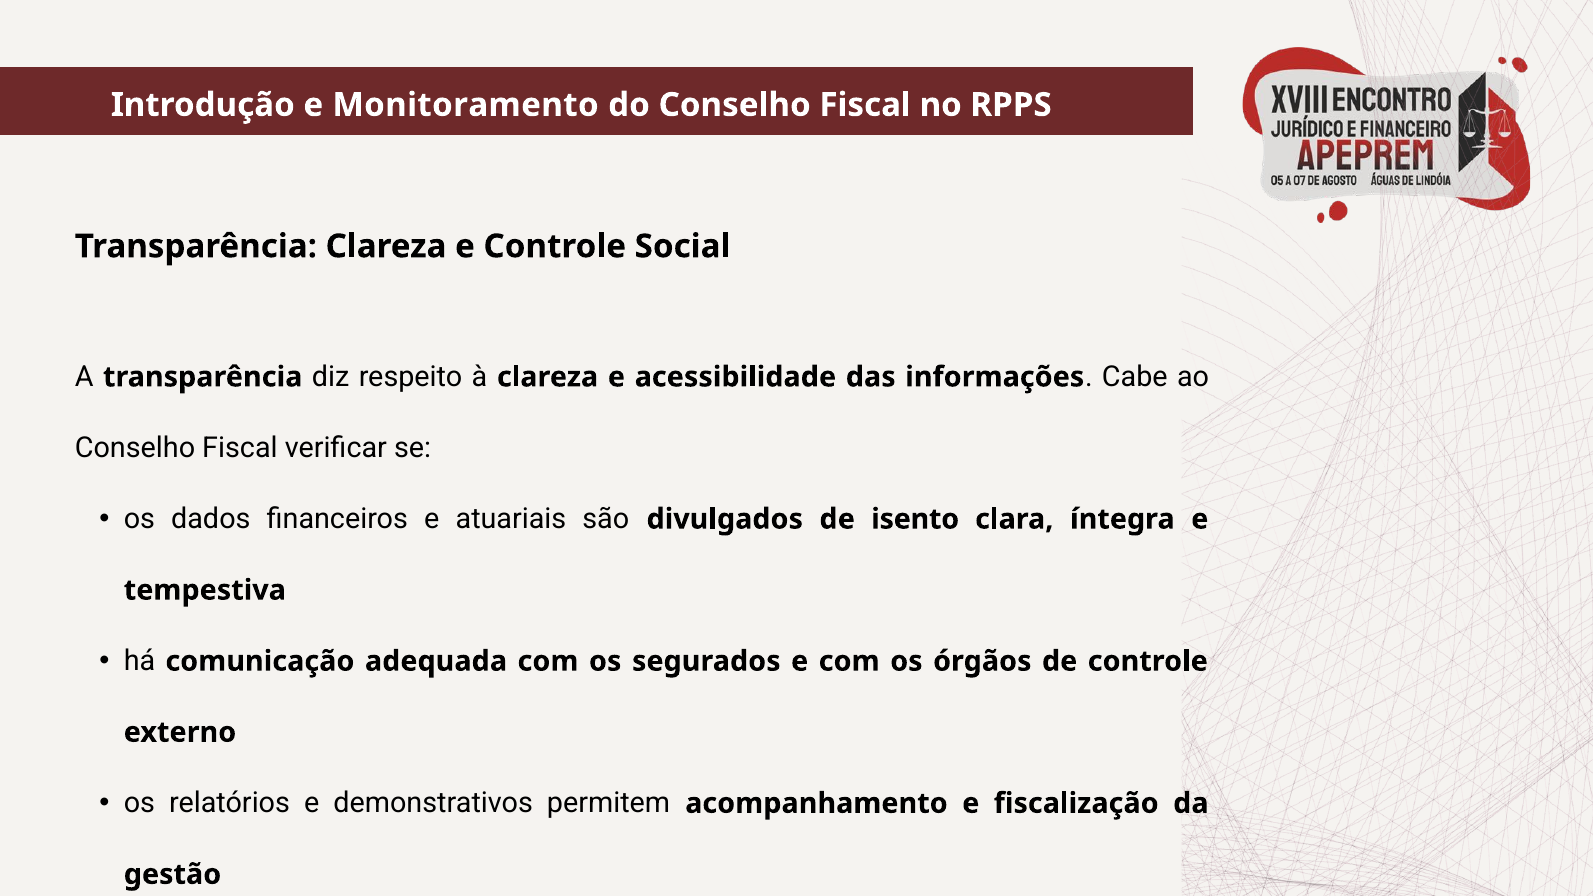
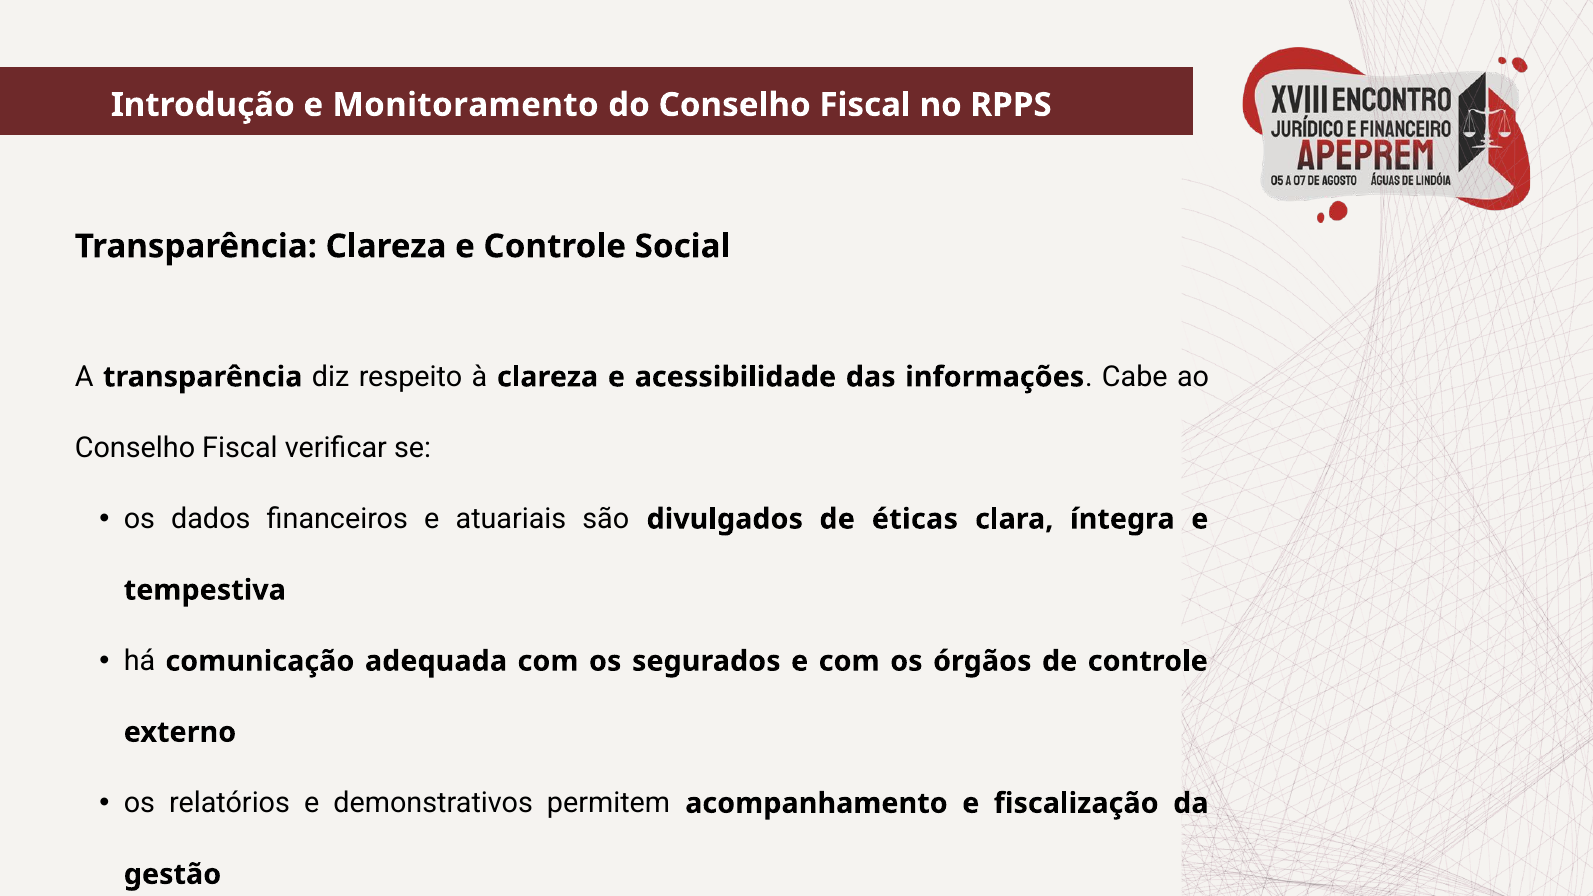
isento: isento -> éticas
